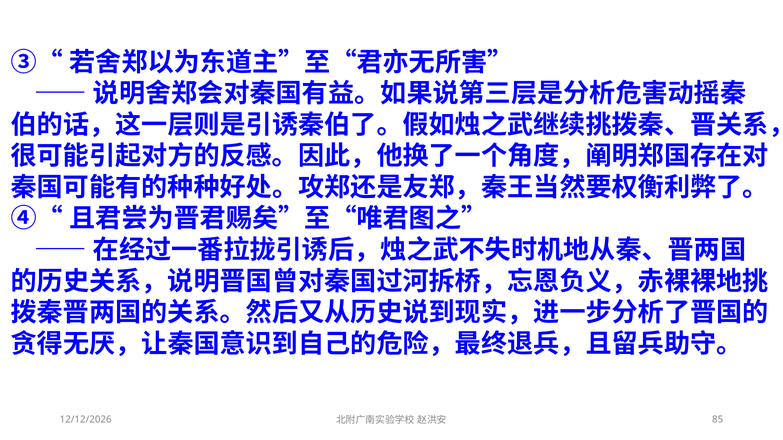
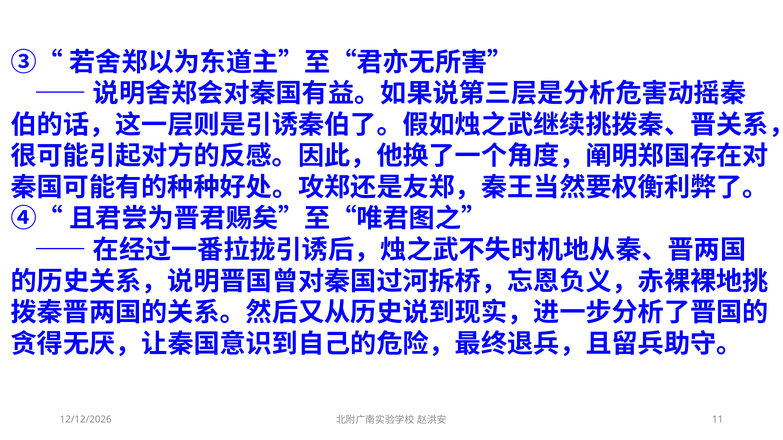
85: 85 -> 11
